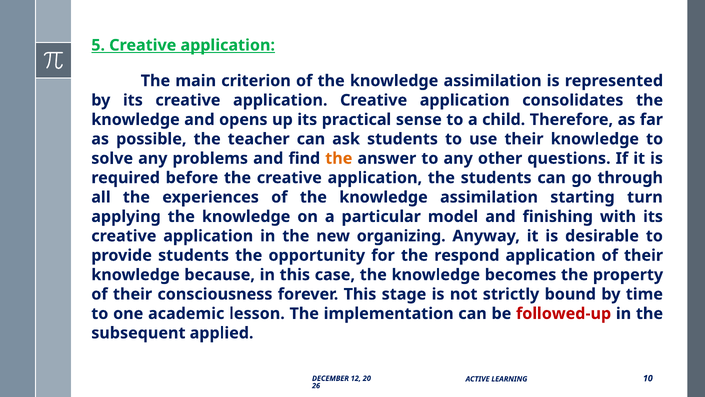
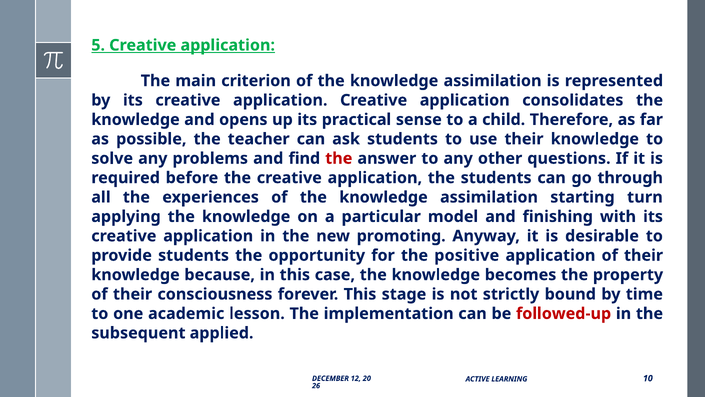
the at (339, 158) colour: orange -> red
organizing: organizing -> promoting
respond: respond -> positive
